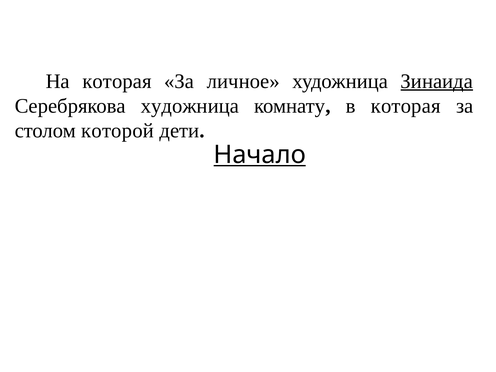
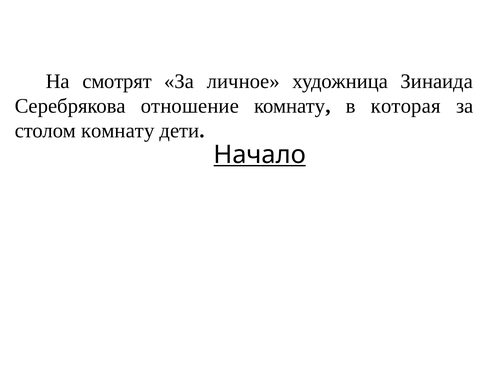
На которая: которая -> смотрят
Зинаида underline: present -> none
Серебрякова художница: художница -> отношение
столом которой: которой -> комнату
